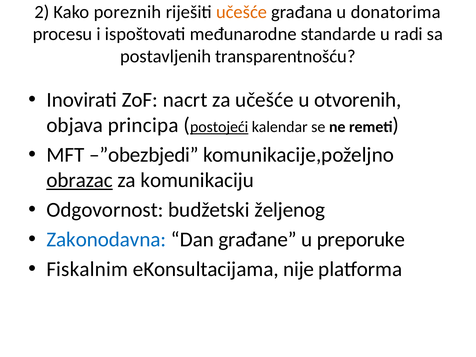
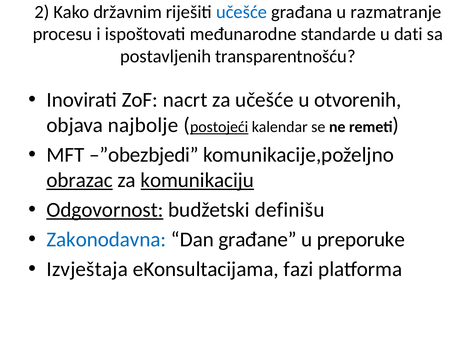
poreznih: poreznih -> državnim
učešće at (242, 12) colour: orange -> blue
donatorima: donatorima -> razmatranje
radi: radi -> dati
principa: principa -> najbolje
komunikaciju underline: none -> present
Odgovornost underline: none -> present
željenog: željenog -> definišu
Fiskalnim: Fiskalnim -> Izvještaja
nije: nije -> fazi
